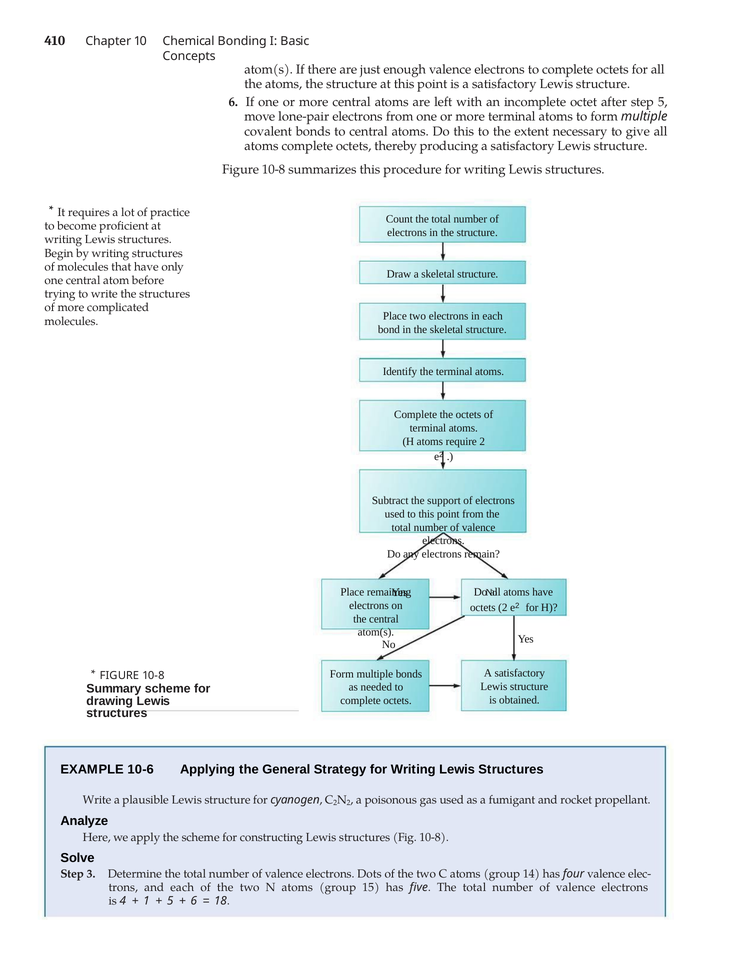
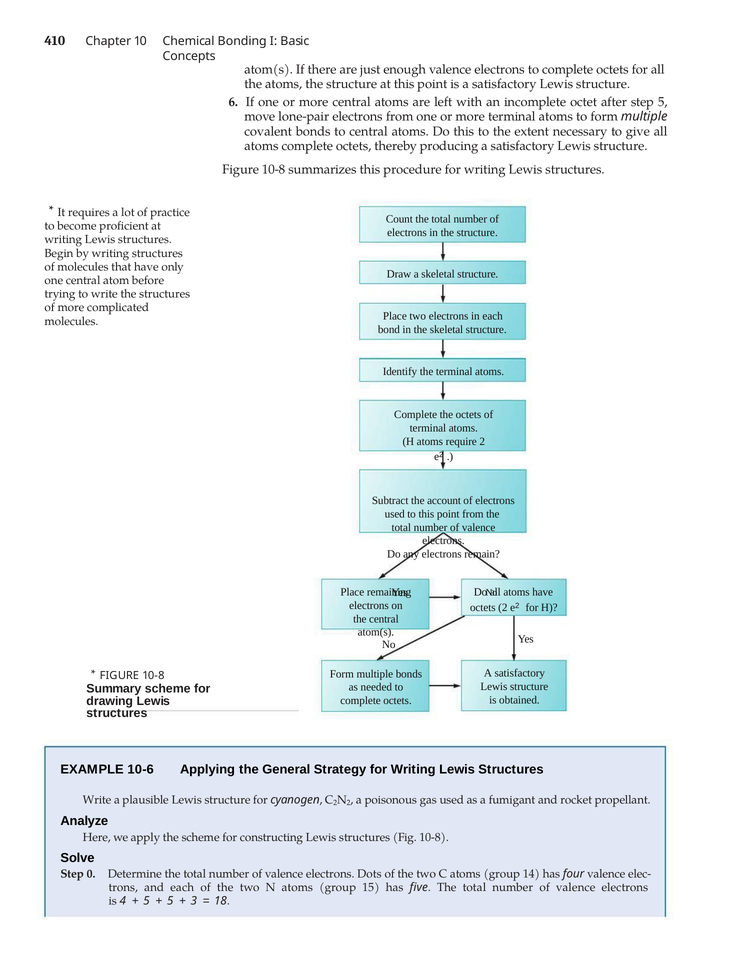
support: support -> account
3: 3 -> 0
1 at (146, 901): 1 -> 5
6 at (194, 901): 6 -> 3
